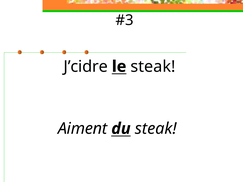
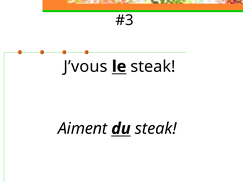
J’cidre: J’cidre -> J’vous
